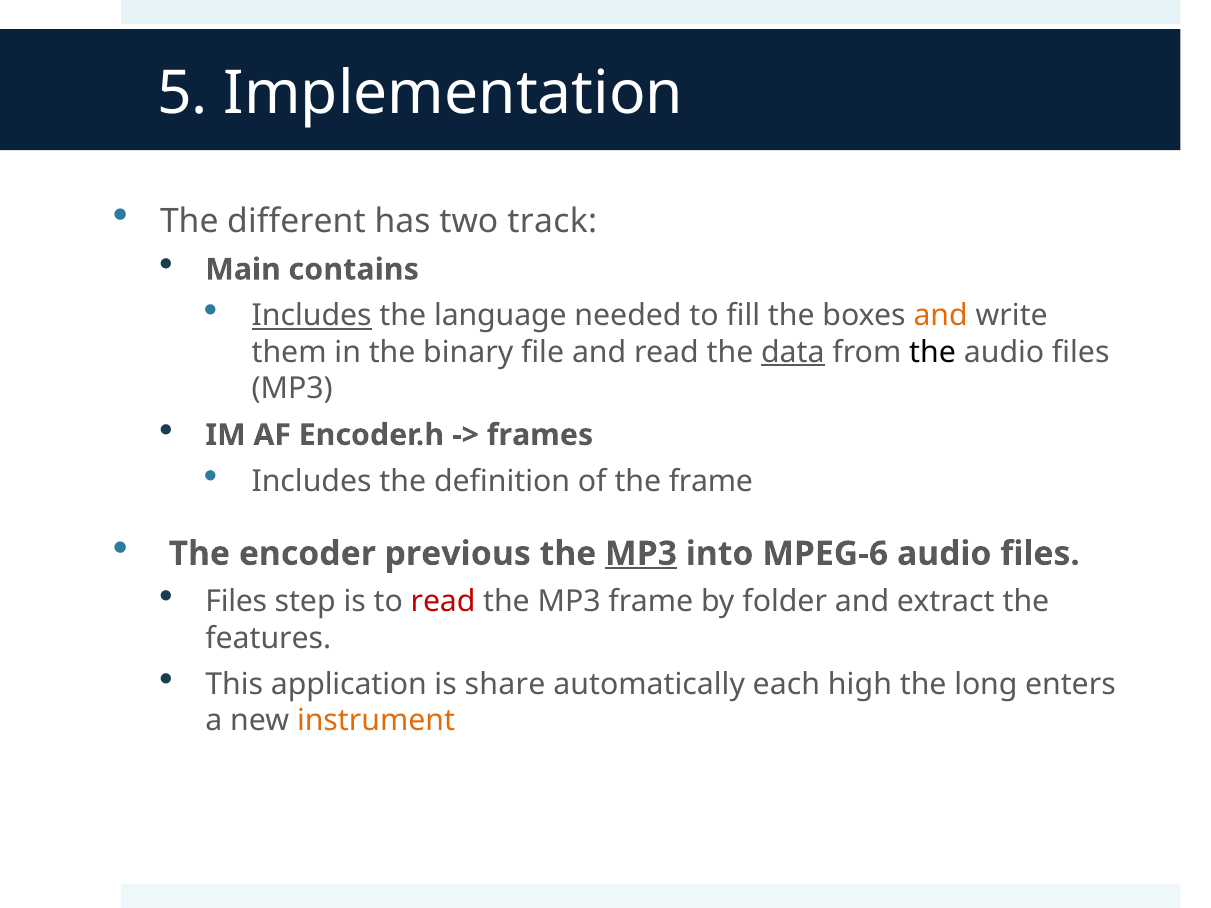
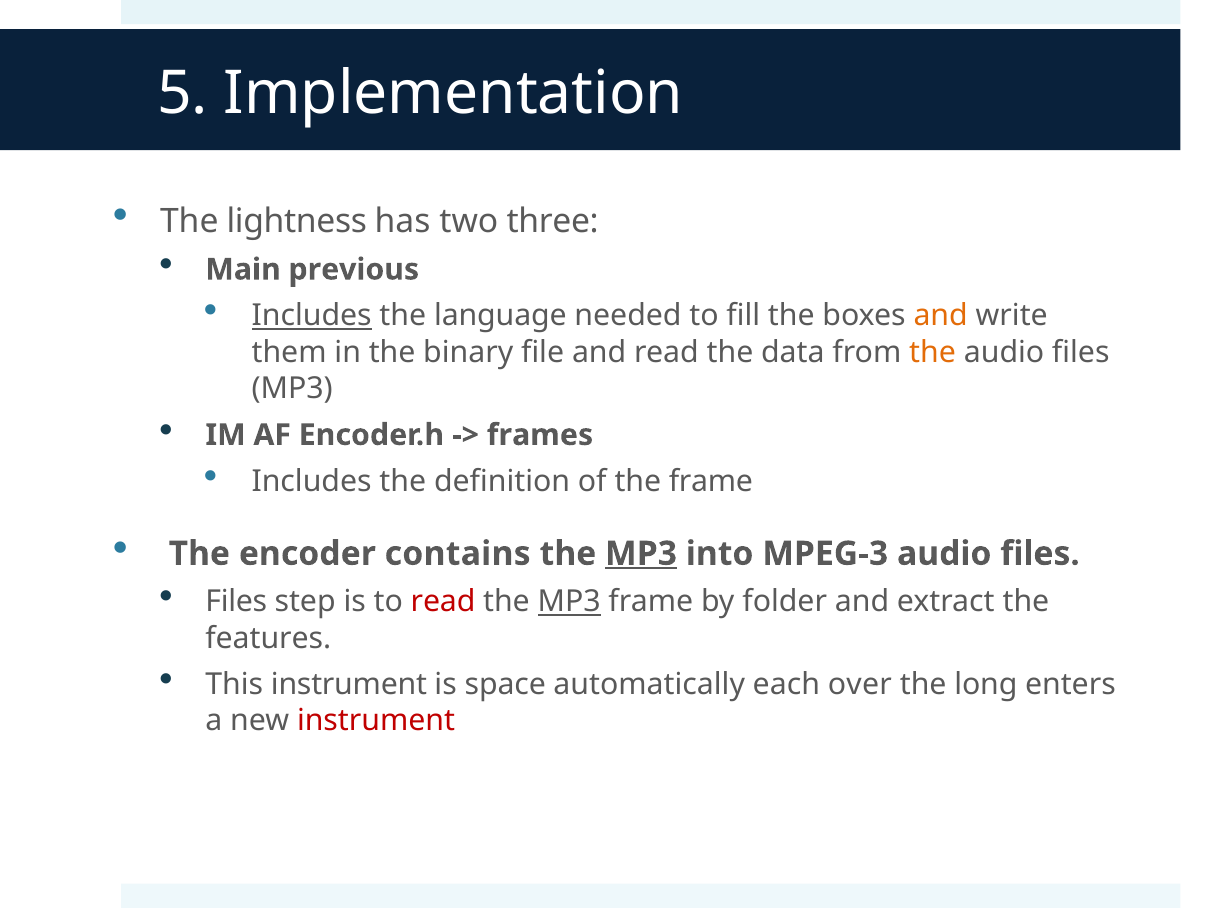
different: different -> lightness
track: track -> three
contains: contains -> previous
data underline: present -> none
the at (933, 352) colour: black -> orange
previous: previous -> contains
MPEG-6: MPEG-6 -> MPEG-3
MP3 at (569, 602) underline: none -> present
This application: application -> instrument
share: share -> space
high: high -> over
instrument at (376, 721) colour: orange -> red
